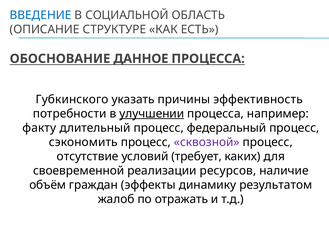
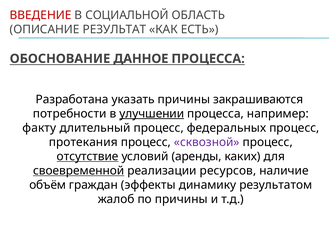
ВВЕДЕНИЕ colour: blue -> red
СТРУКТУРЕ: СТРУКТУРЕ -> РЕЗУЛЬТАТ
Губкинского: Губкинского -> Разработана
эффективность: эффективность -> закрашиваются
федеральный: федеральный -> федеральных
сэкономить: сэкономить -> протекания
отсутствие underline: none -> present
требует: требует -> аренды
своевременной underline: none -> present
по отражать: отражать -> причины
